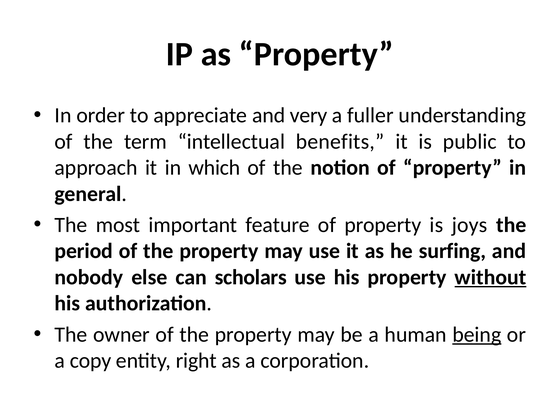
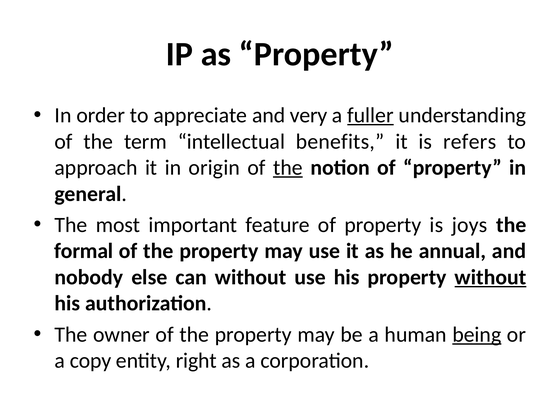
fuller underline: none -> present
public: public -> refers
which: which -> origin
the at (288, 168) underline: none -> present
period: period -> formal
surfing: surfing -> annual
can scholars: scholars -> without
